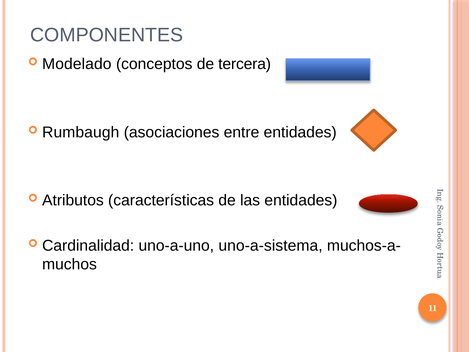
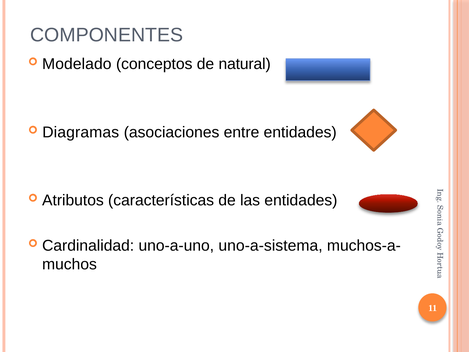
tercera: tercera -> natural
Rumbaugh: Rumbaugh -> Diagramas
